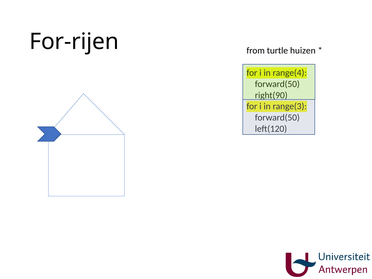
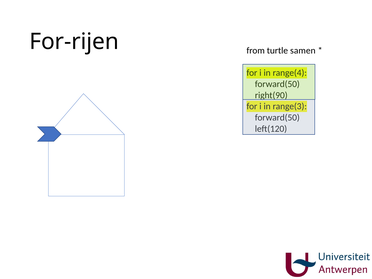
huizen: huizen -> samen
